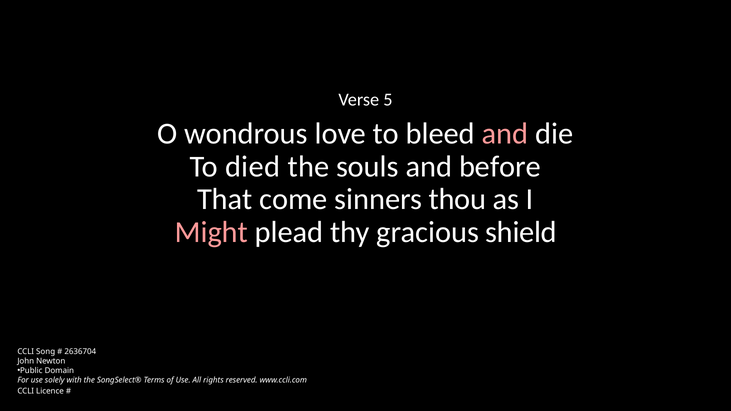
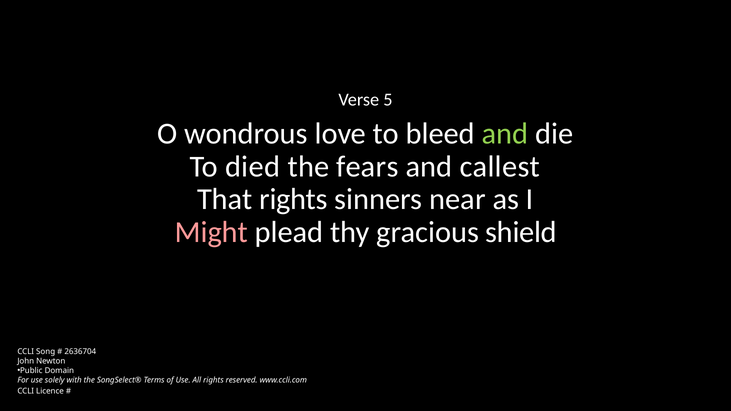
and at (505, 134) colour: pink -> light green
souls: souls -> fears
before: before -> callest
That come: come -> rights
thou: thou -> near
